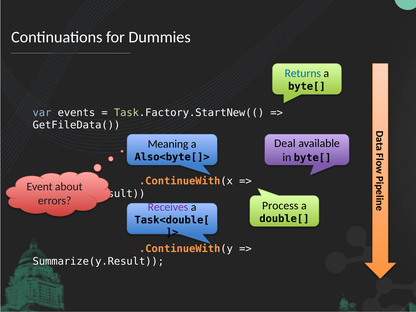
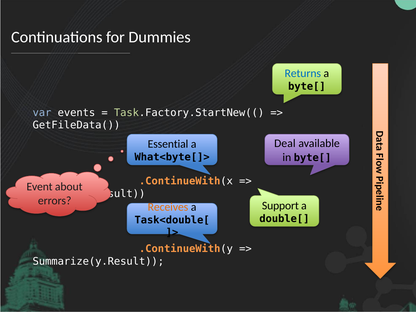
Meaning: Meaning -> Essential
Also<byte[]>: Also<byte[]> -> What<byte[]>
Process: Process -> Support
Receives colour: purple -> orange
